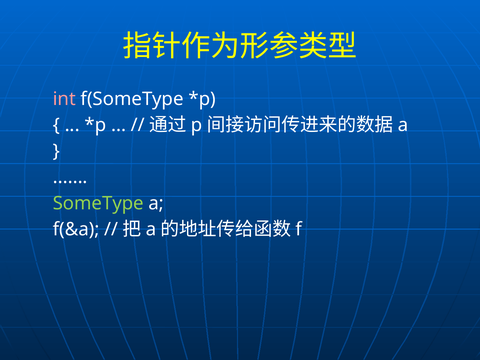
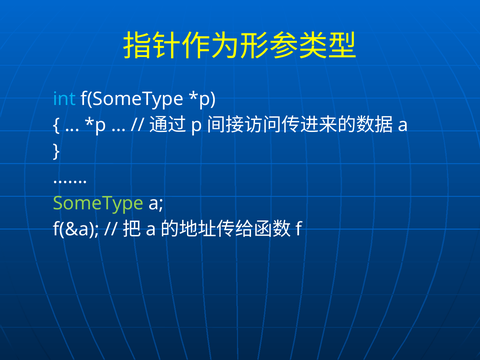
int colour: pink -> light blue
